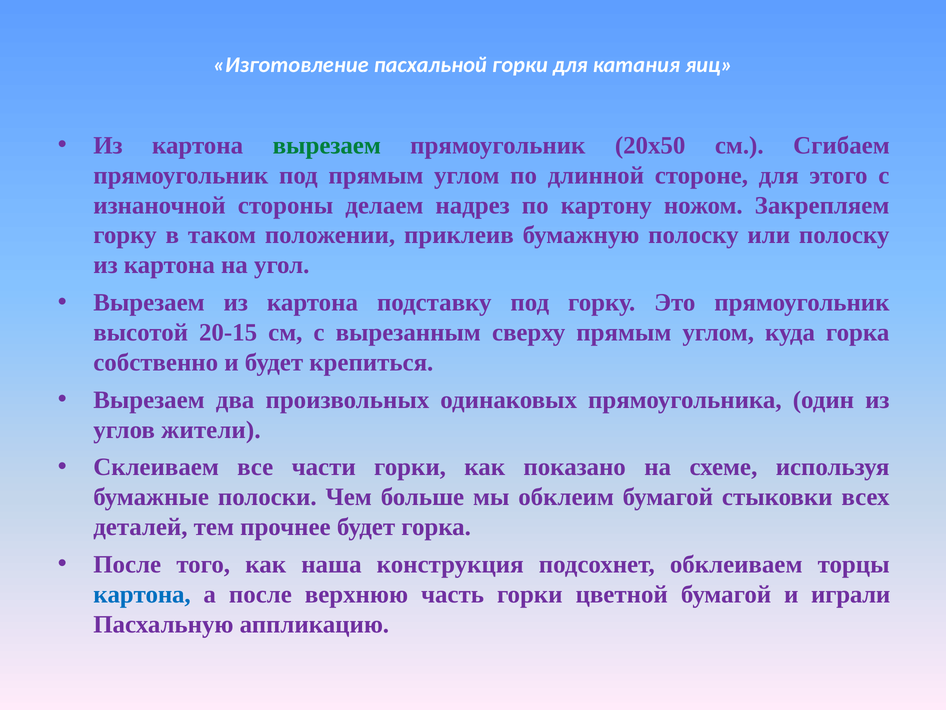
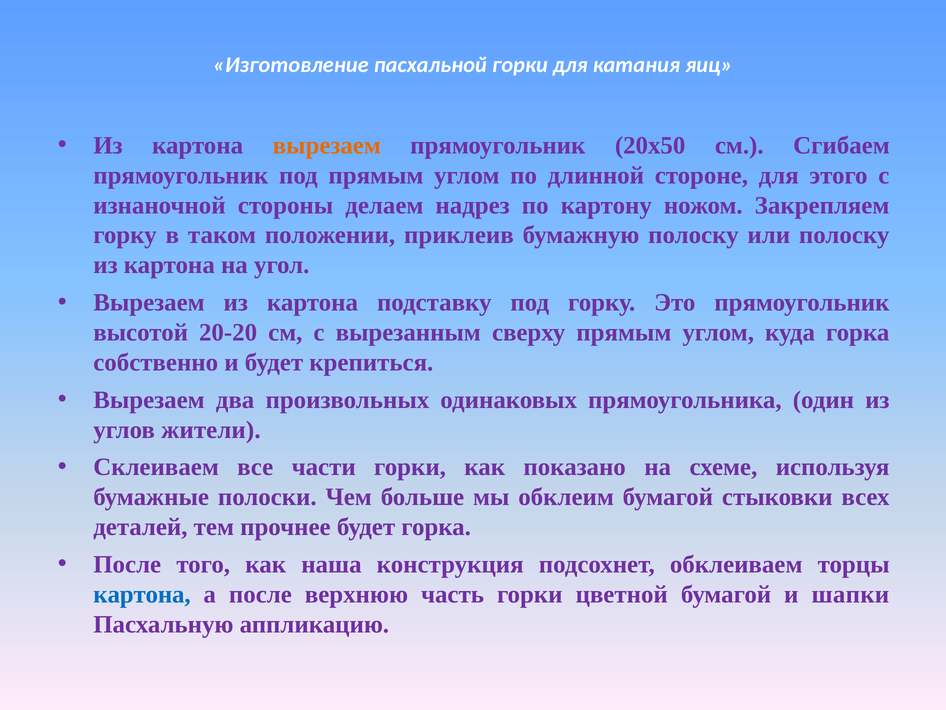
вырезаем at (327, 145) colour: green -> orange
20-15: 20-15 -> 20-20
играли: играли -> шапки
